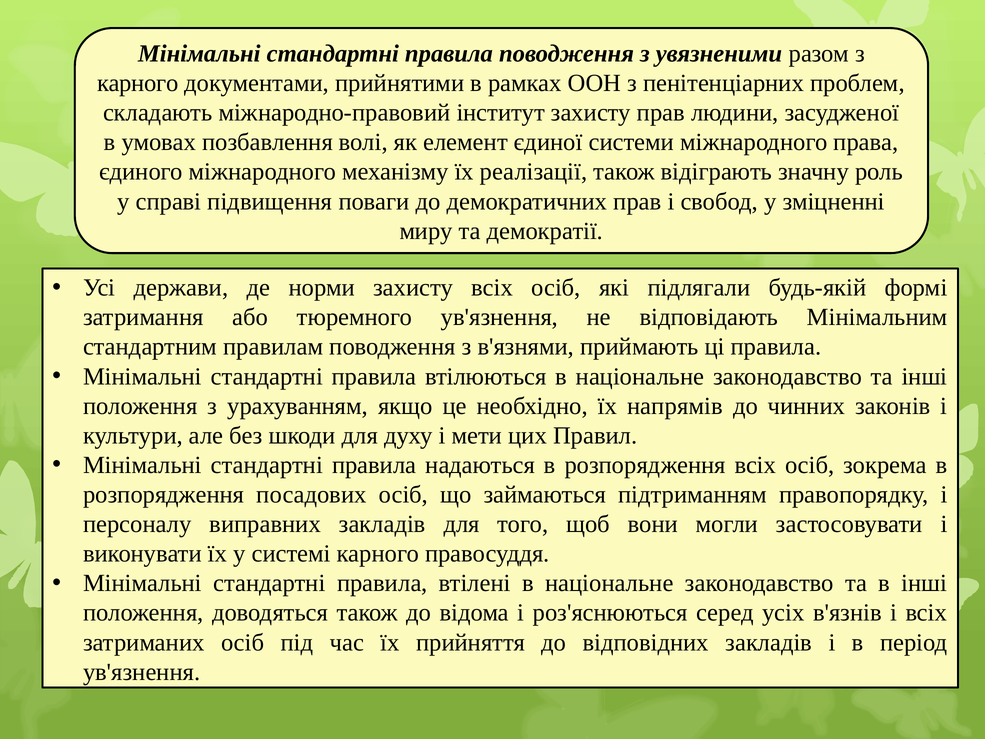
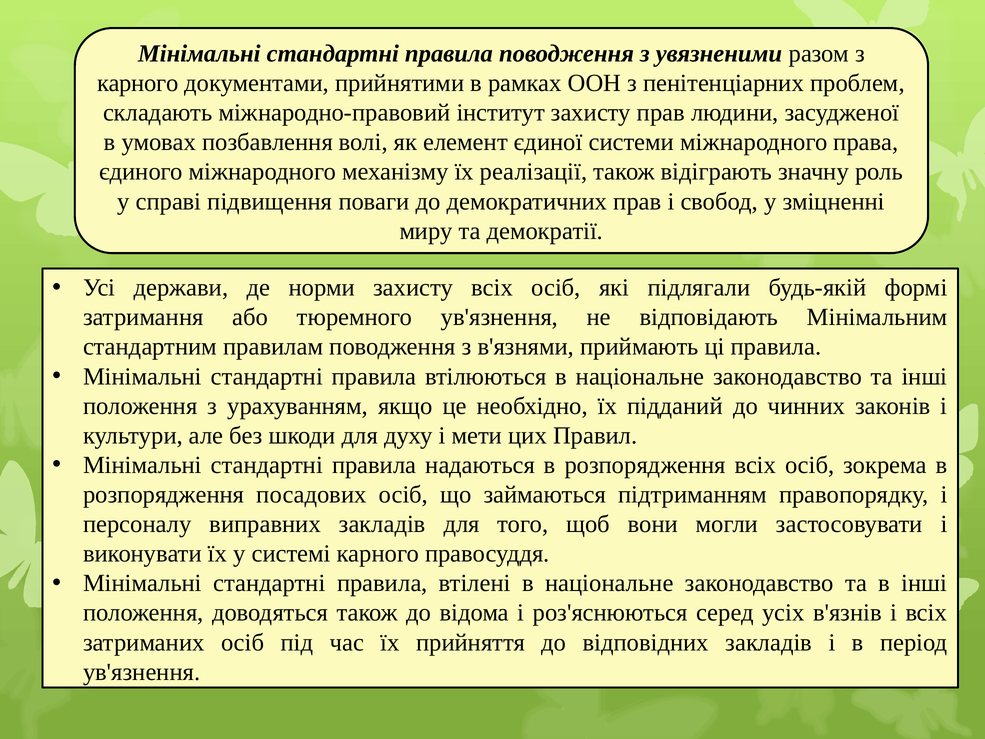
напрямів: напрямів -> підданий
